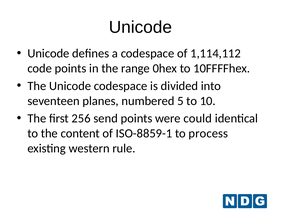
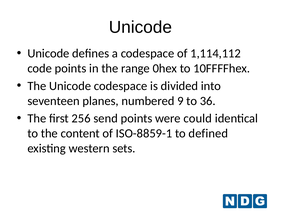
5: 5 -> 9
10: 10 -> 36
process: process -> defined
rule: rule -> sets
